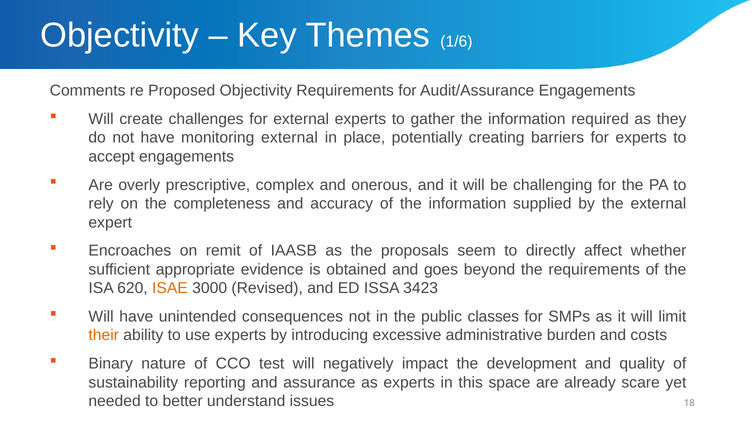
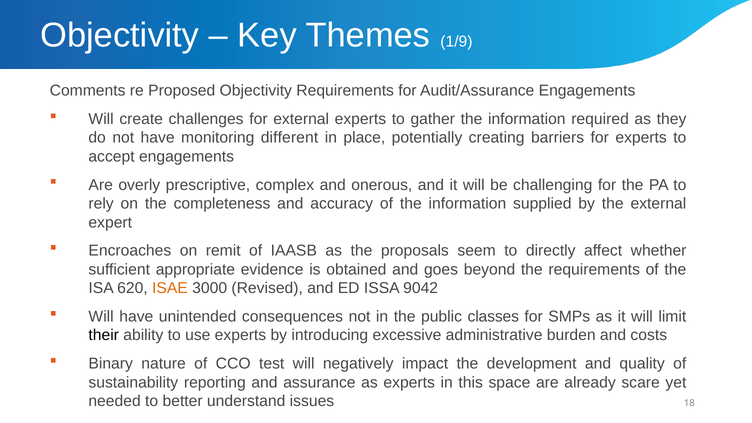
1/6: 1/6 -> 1/9
monitoring external: external -> different
3423: 3423 -> 9042
their colour: orange -> black
